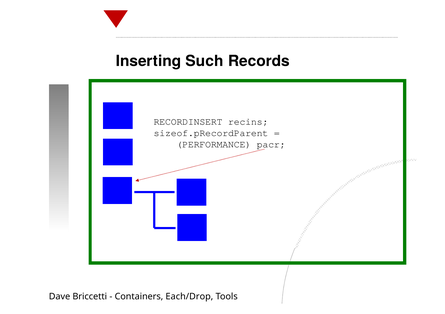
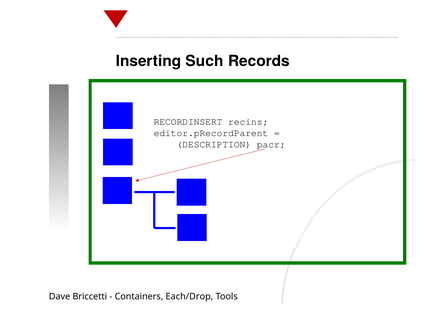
sizeof.pRecordParent: sizeof.pRecordParent -> editor.pRecordParent
PERFORMANCE: PERFORMANCE -> DESCRIPTION
